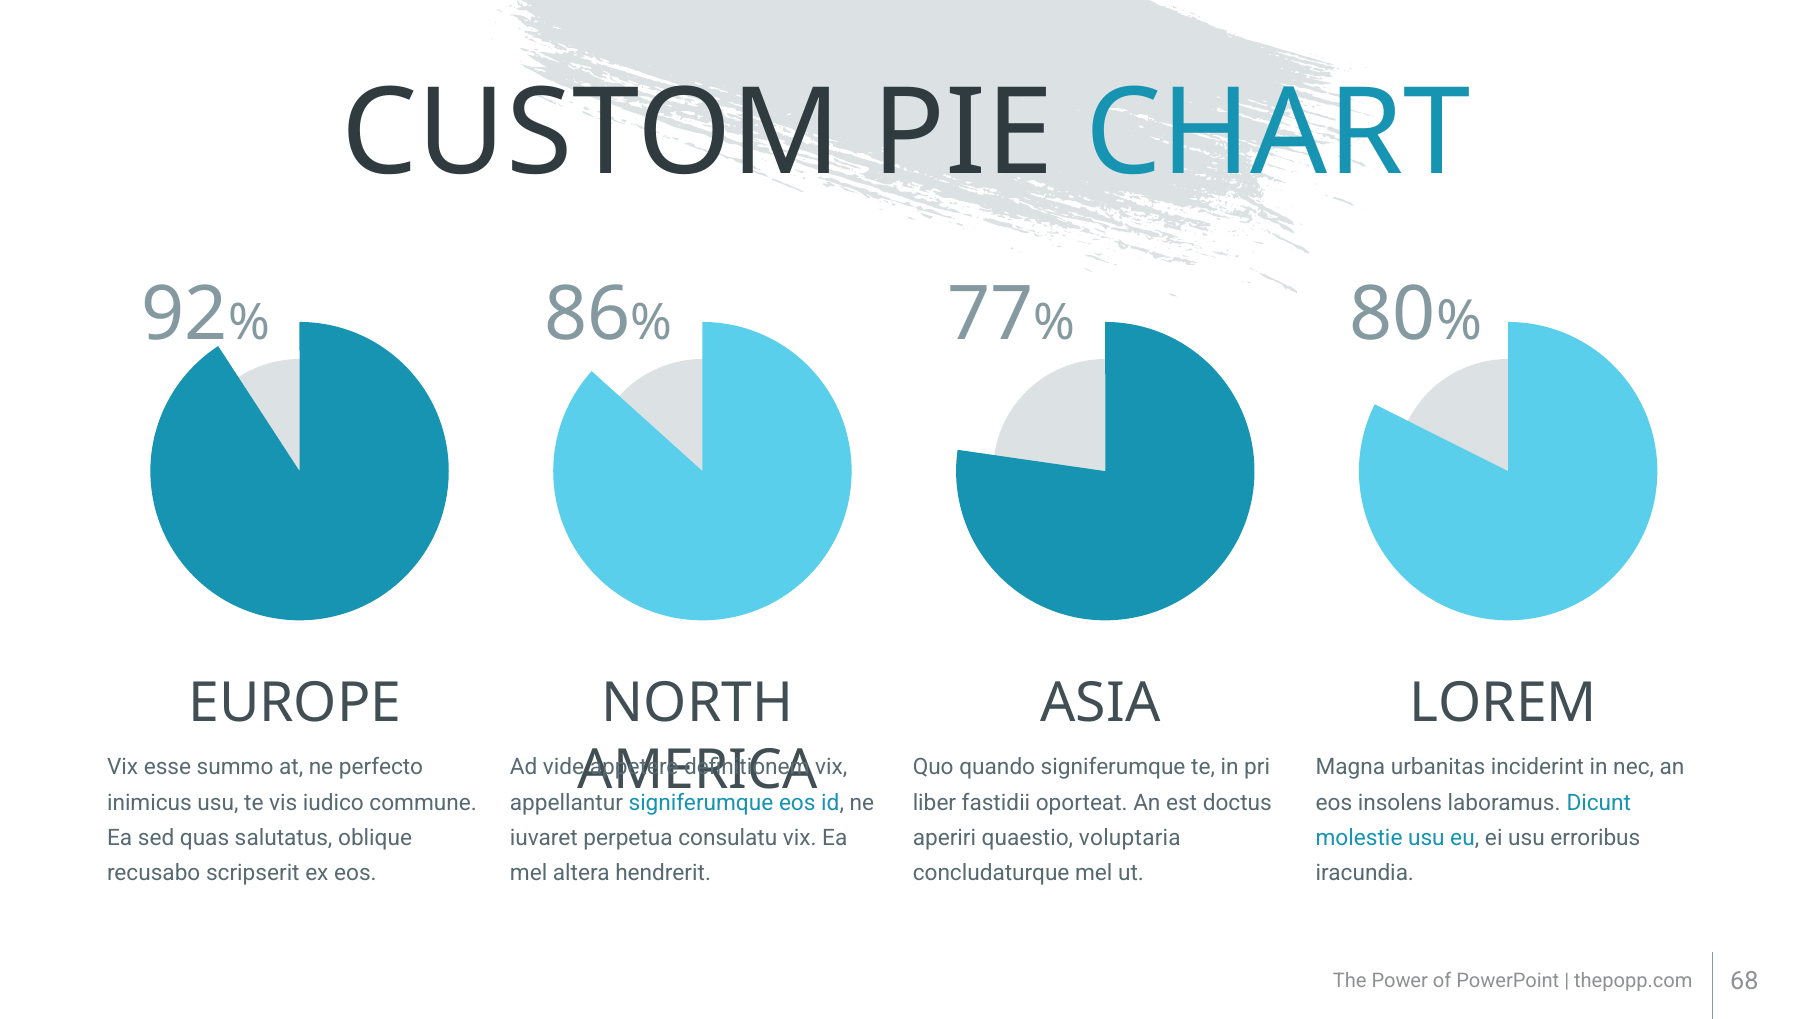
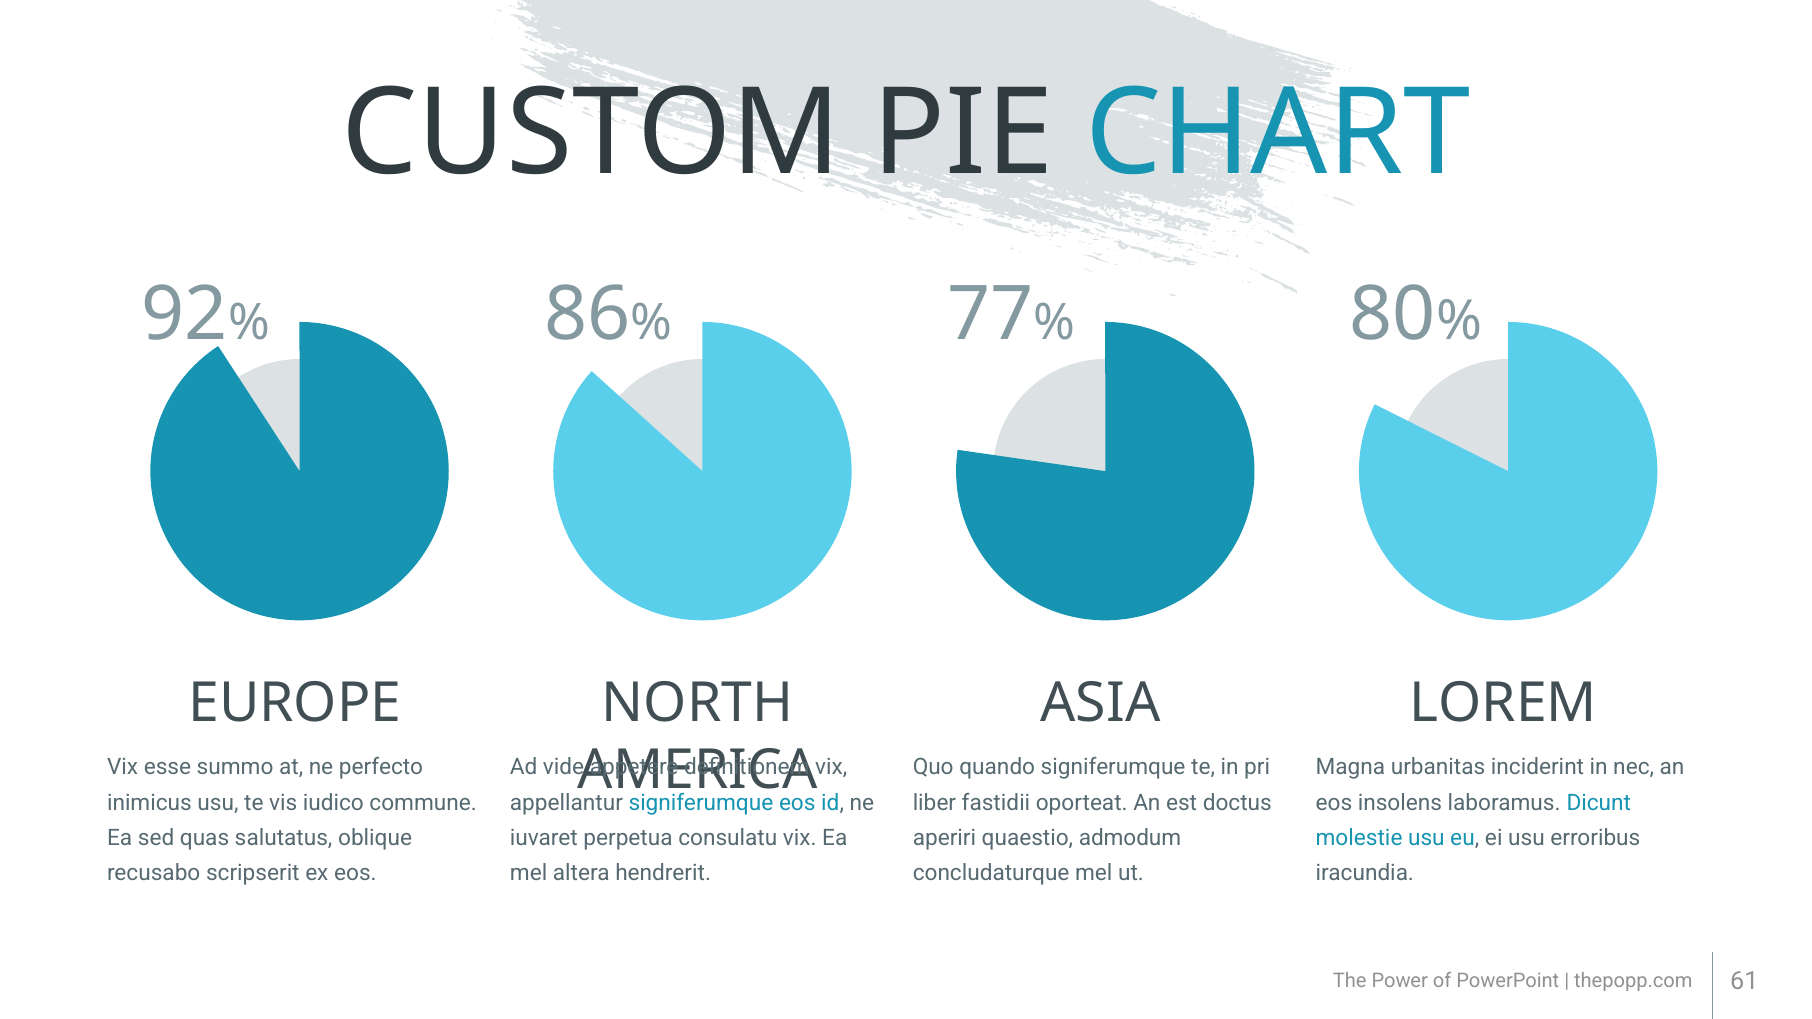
voluptaria: voluptaria -> admodum
68: 68 -> 61
